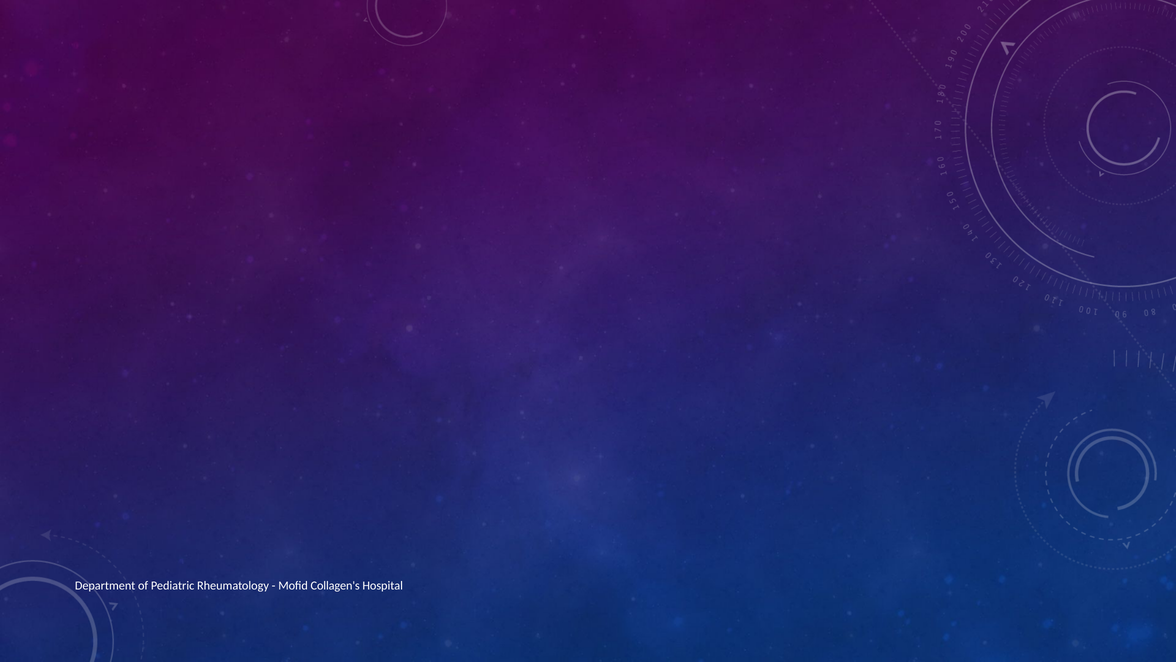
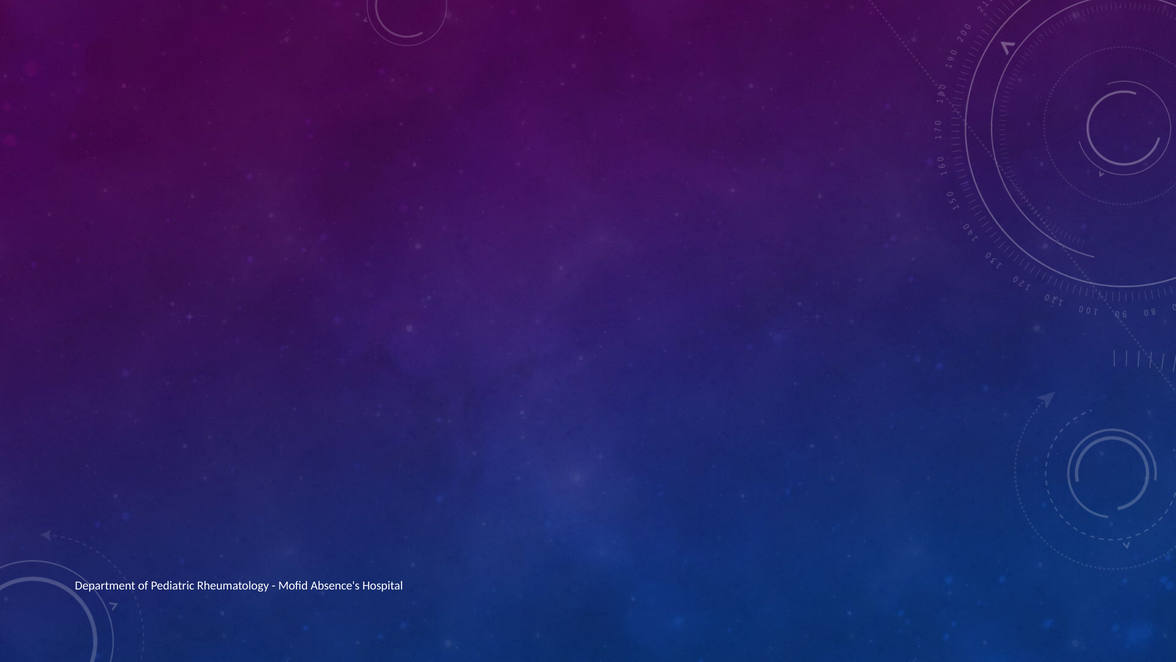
Collagen's: Collagen's -> Absence's
